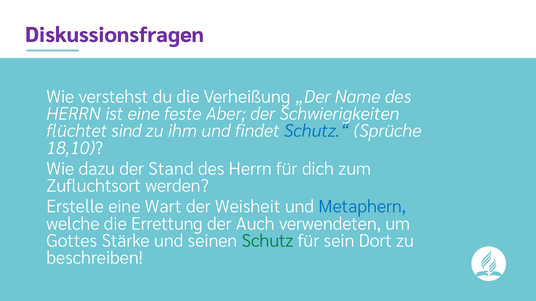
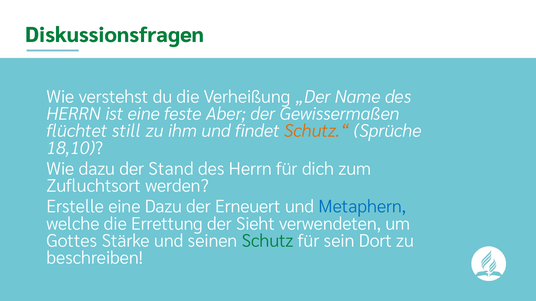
Diskussionsfragen colour: purple -> green
Schwierigkeiten: Schwierigkeiten -> Gewissermaßen
sind: sind -> still
Schutz.“ colour: blue -> orange
eine Wart: Wart -> Dazu
Weisheit: Weisheit -> Erneuert
Auch: Auch -> Sieht
